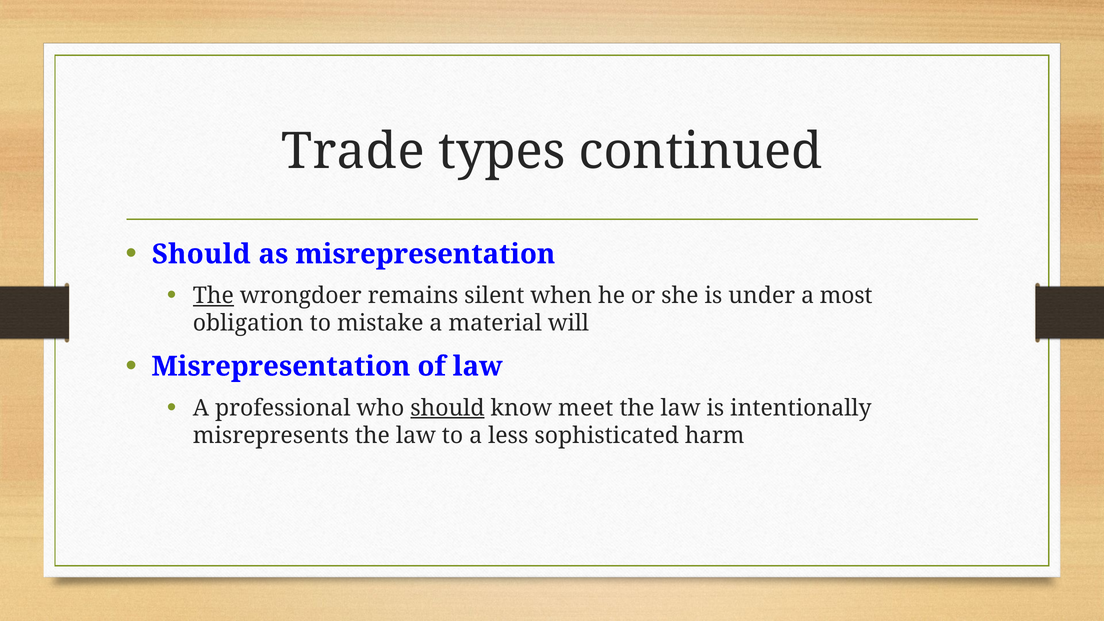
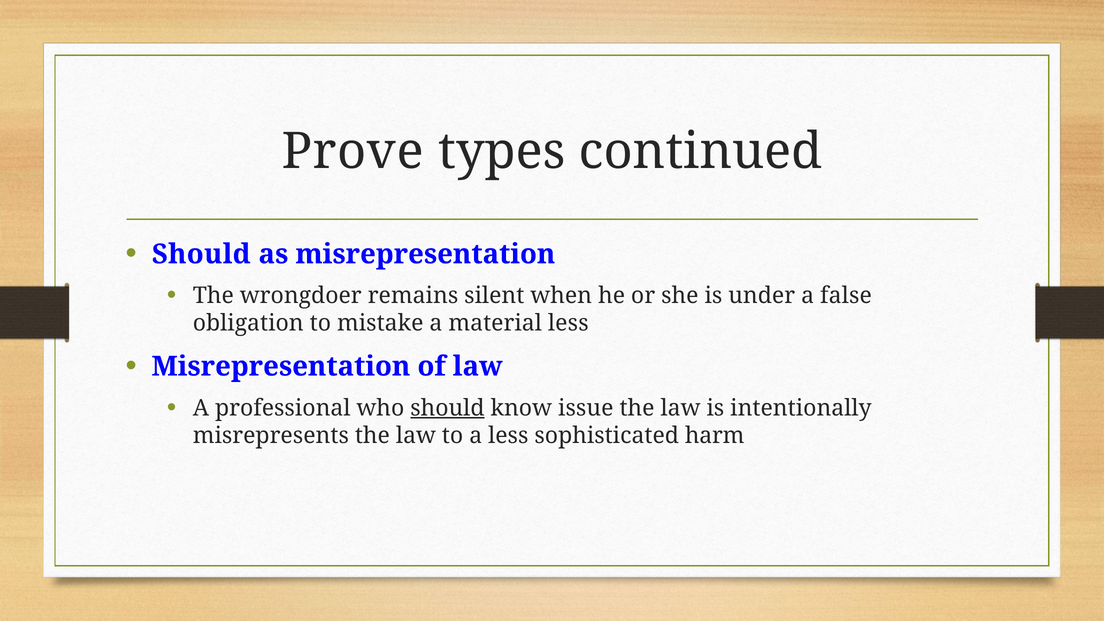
Trade: Trade -> Prove
The at (213, 296) underline: present -> none
most: most -> false
material will: will -> less
meet: meet -> issue
